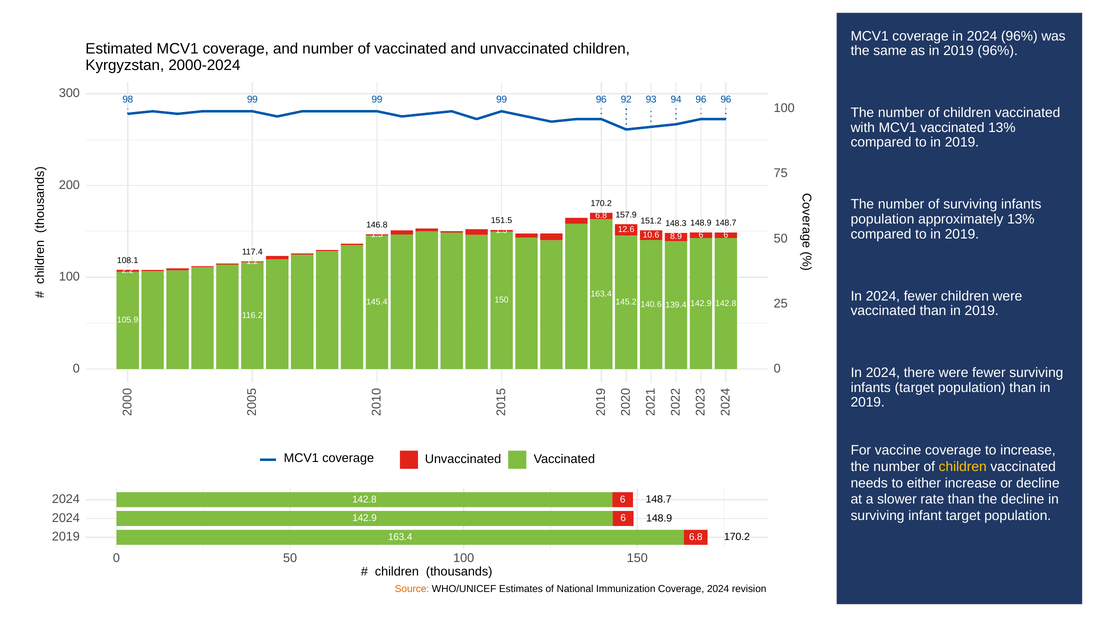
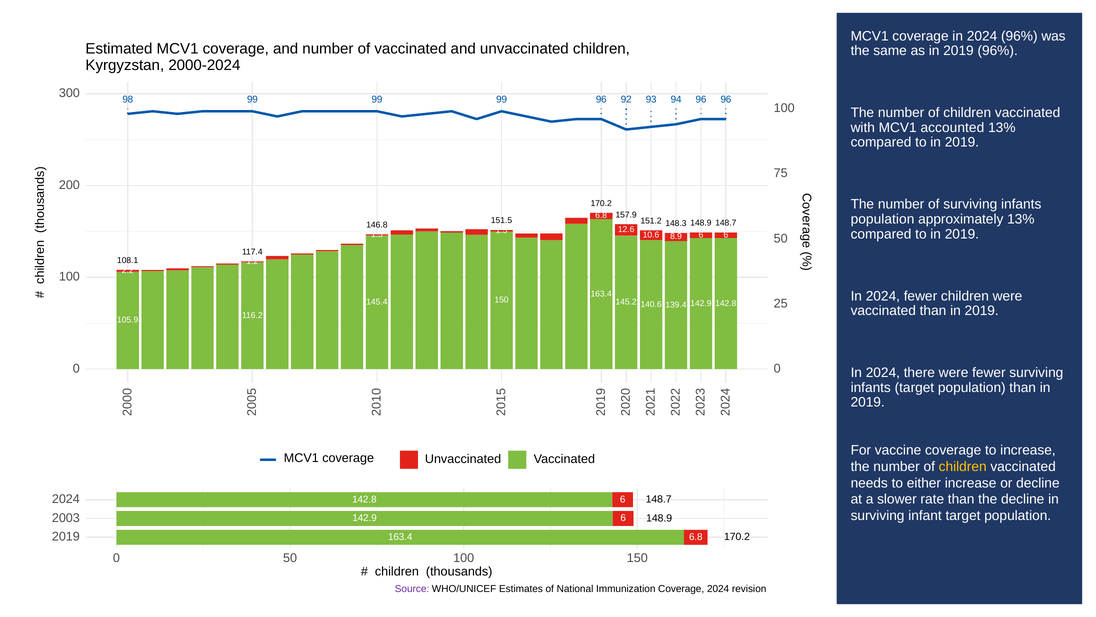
MCV1 vaccinated: vaccinated -> accounted
2024 at (66, 518): 2024 -> 2003
Source colour: orange -> purple
